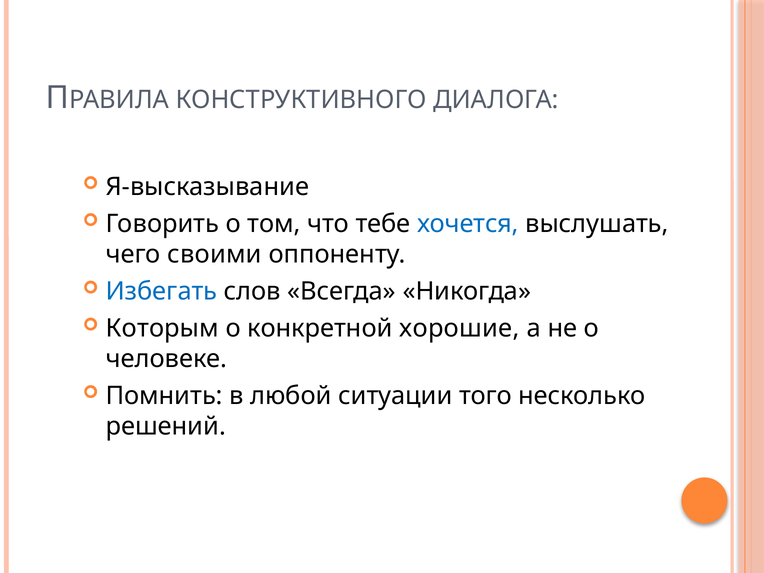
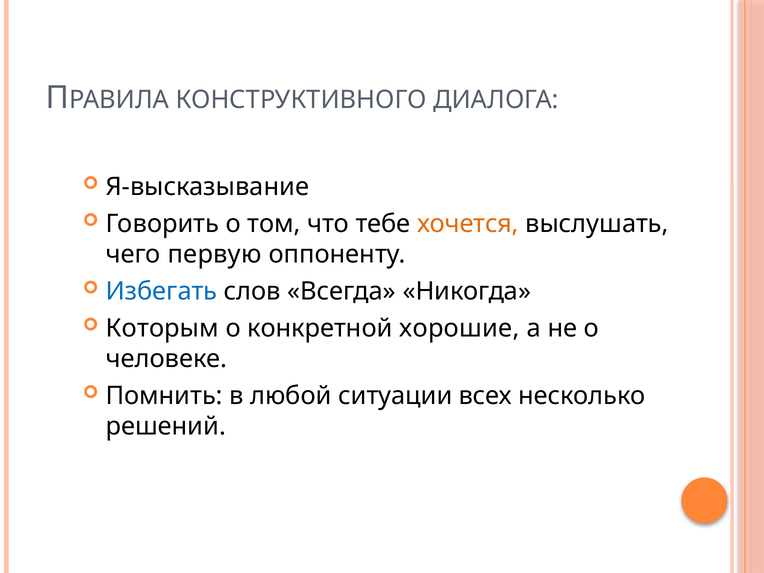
хочется colour: blue -> orange
своими: своими -> первую
того: того -> всех
